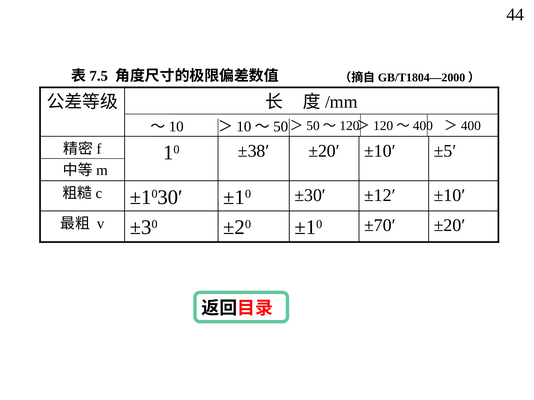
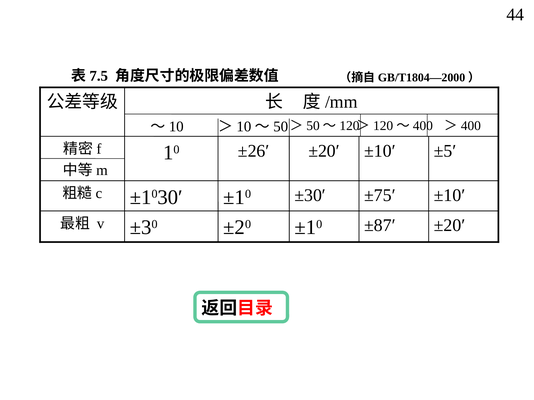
±38′: ±38′ -> ±26′
±12′: ±12′ -> ±75′
±70′: ±70′ -> ±87′
